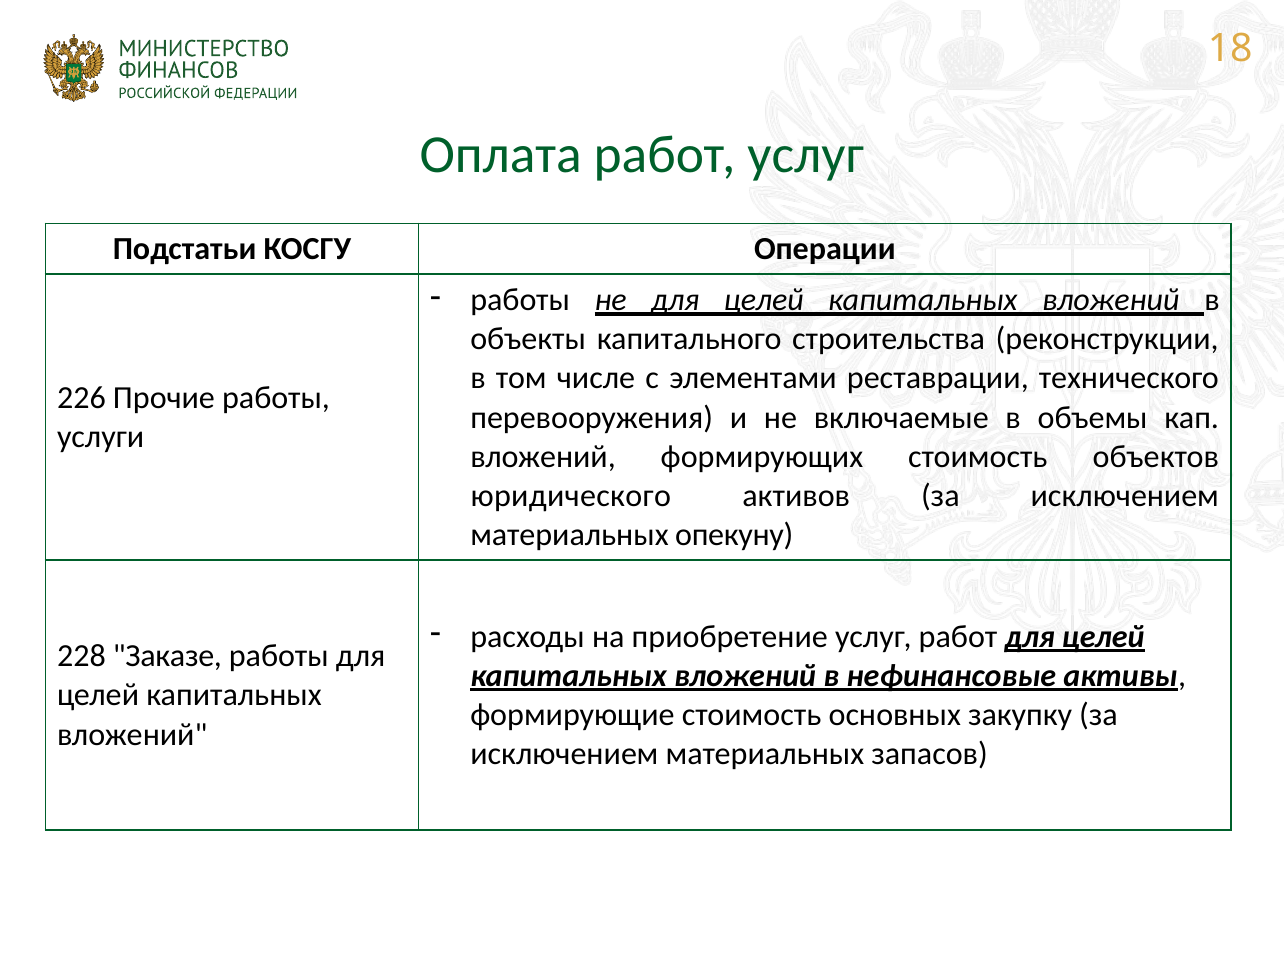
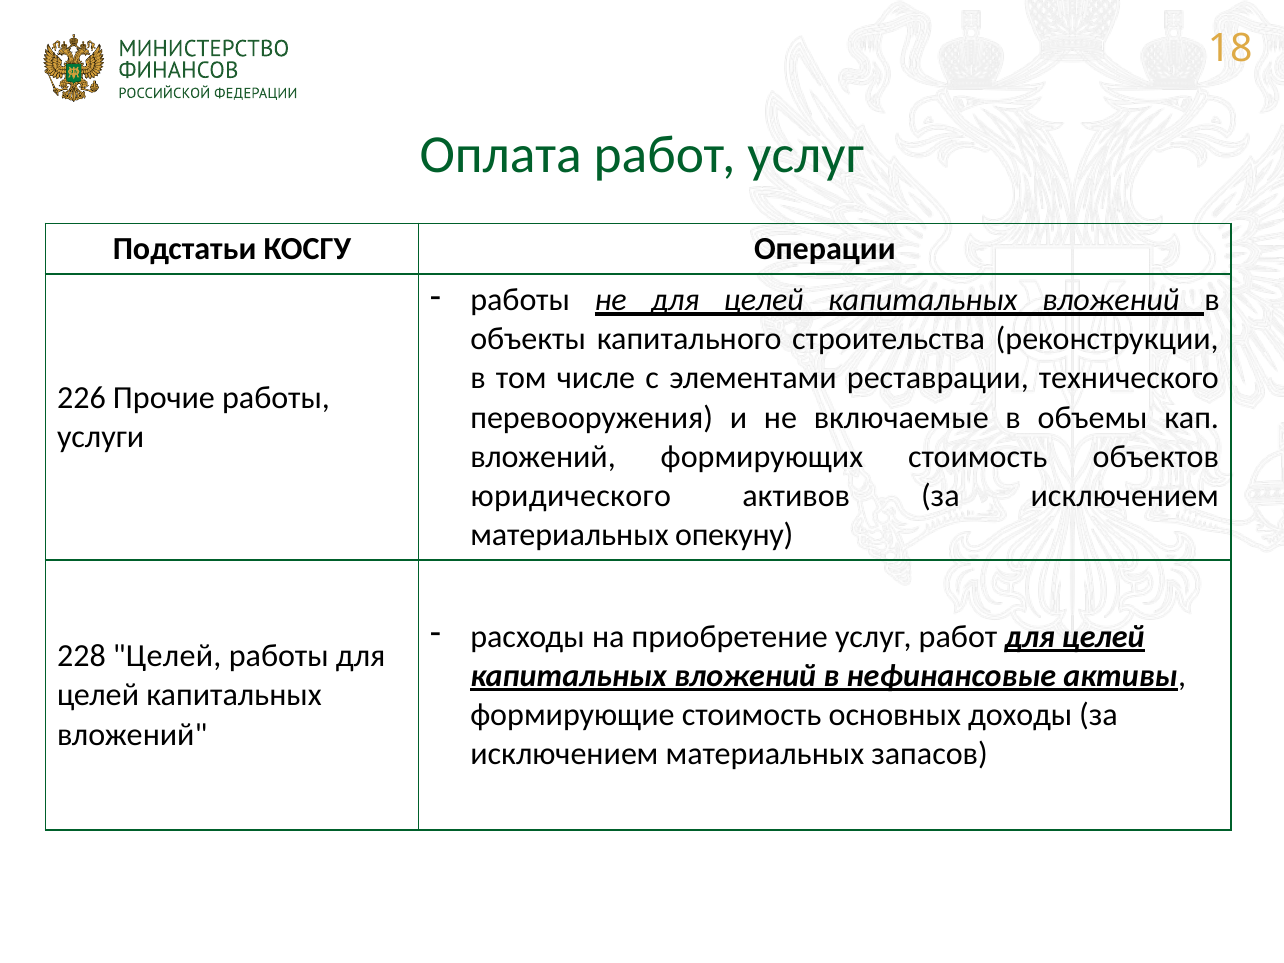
228 Заказе: Заказе -> Целей
закупку: закупку -> доходы
